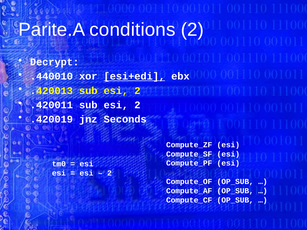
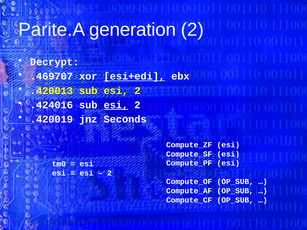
conditions: conditions -> generation
.440010: .440010 -> .469707
.420011: .420011 -> .424016
esi at (116, 105) underline: none -> present
